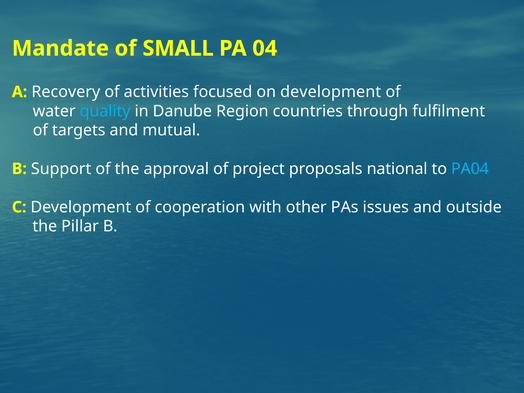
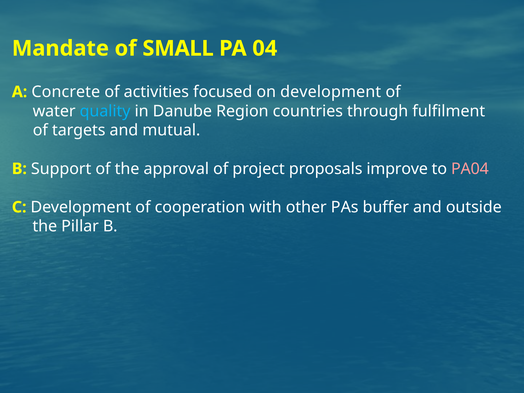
Recovery: Recovery -> Concrete
national: national -> improve
PA04 colour: light blue -> pink
issues: issues -> buffer
